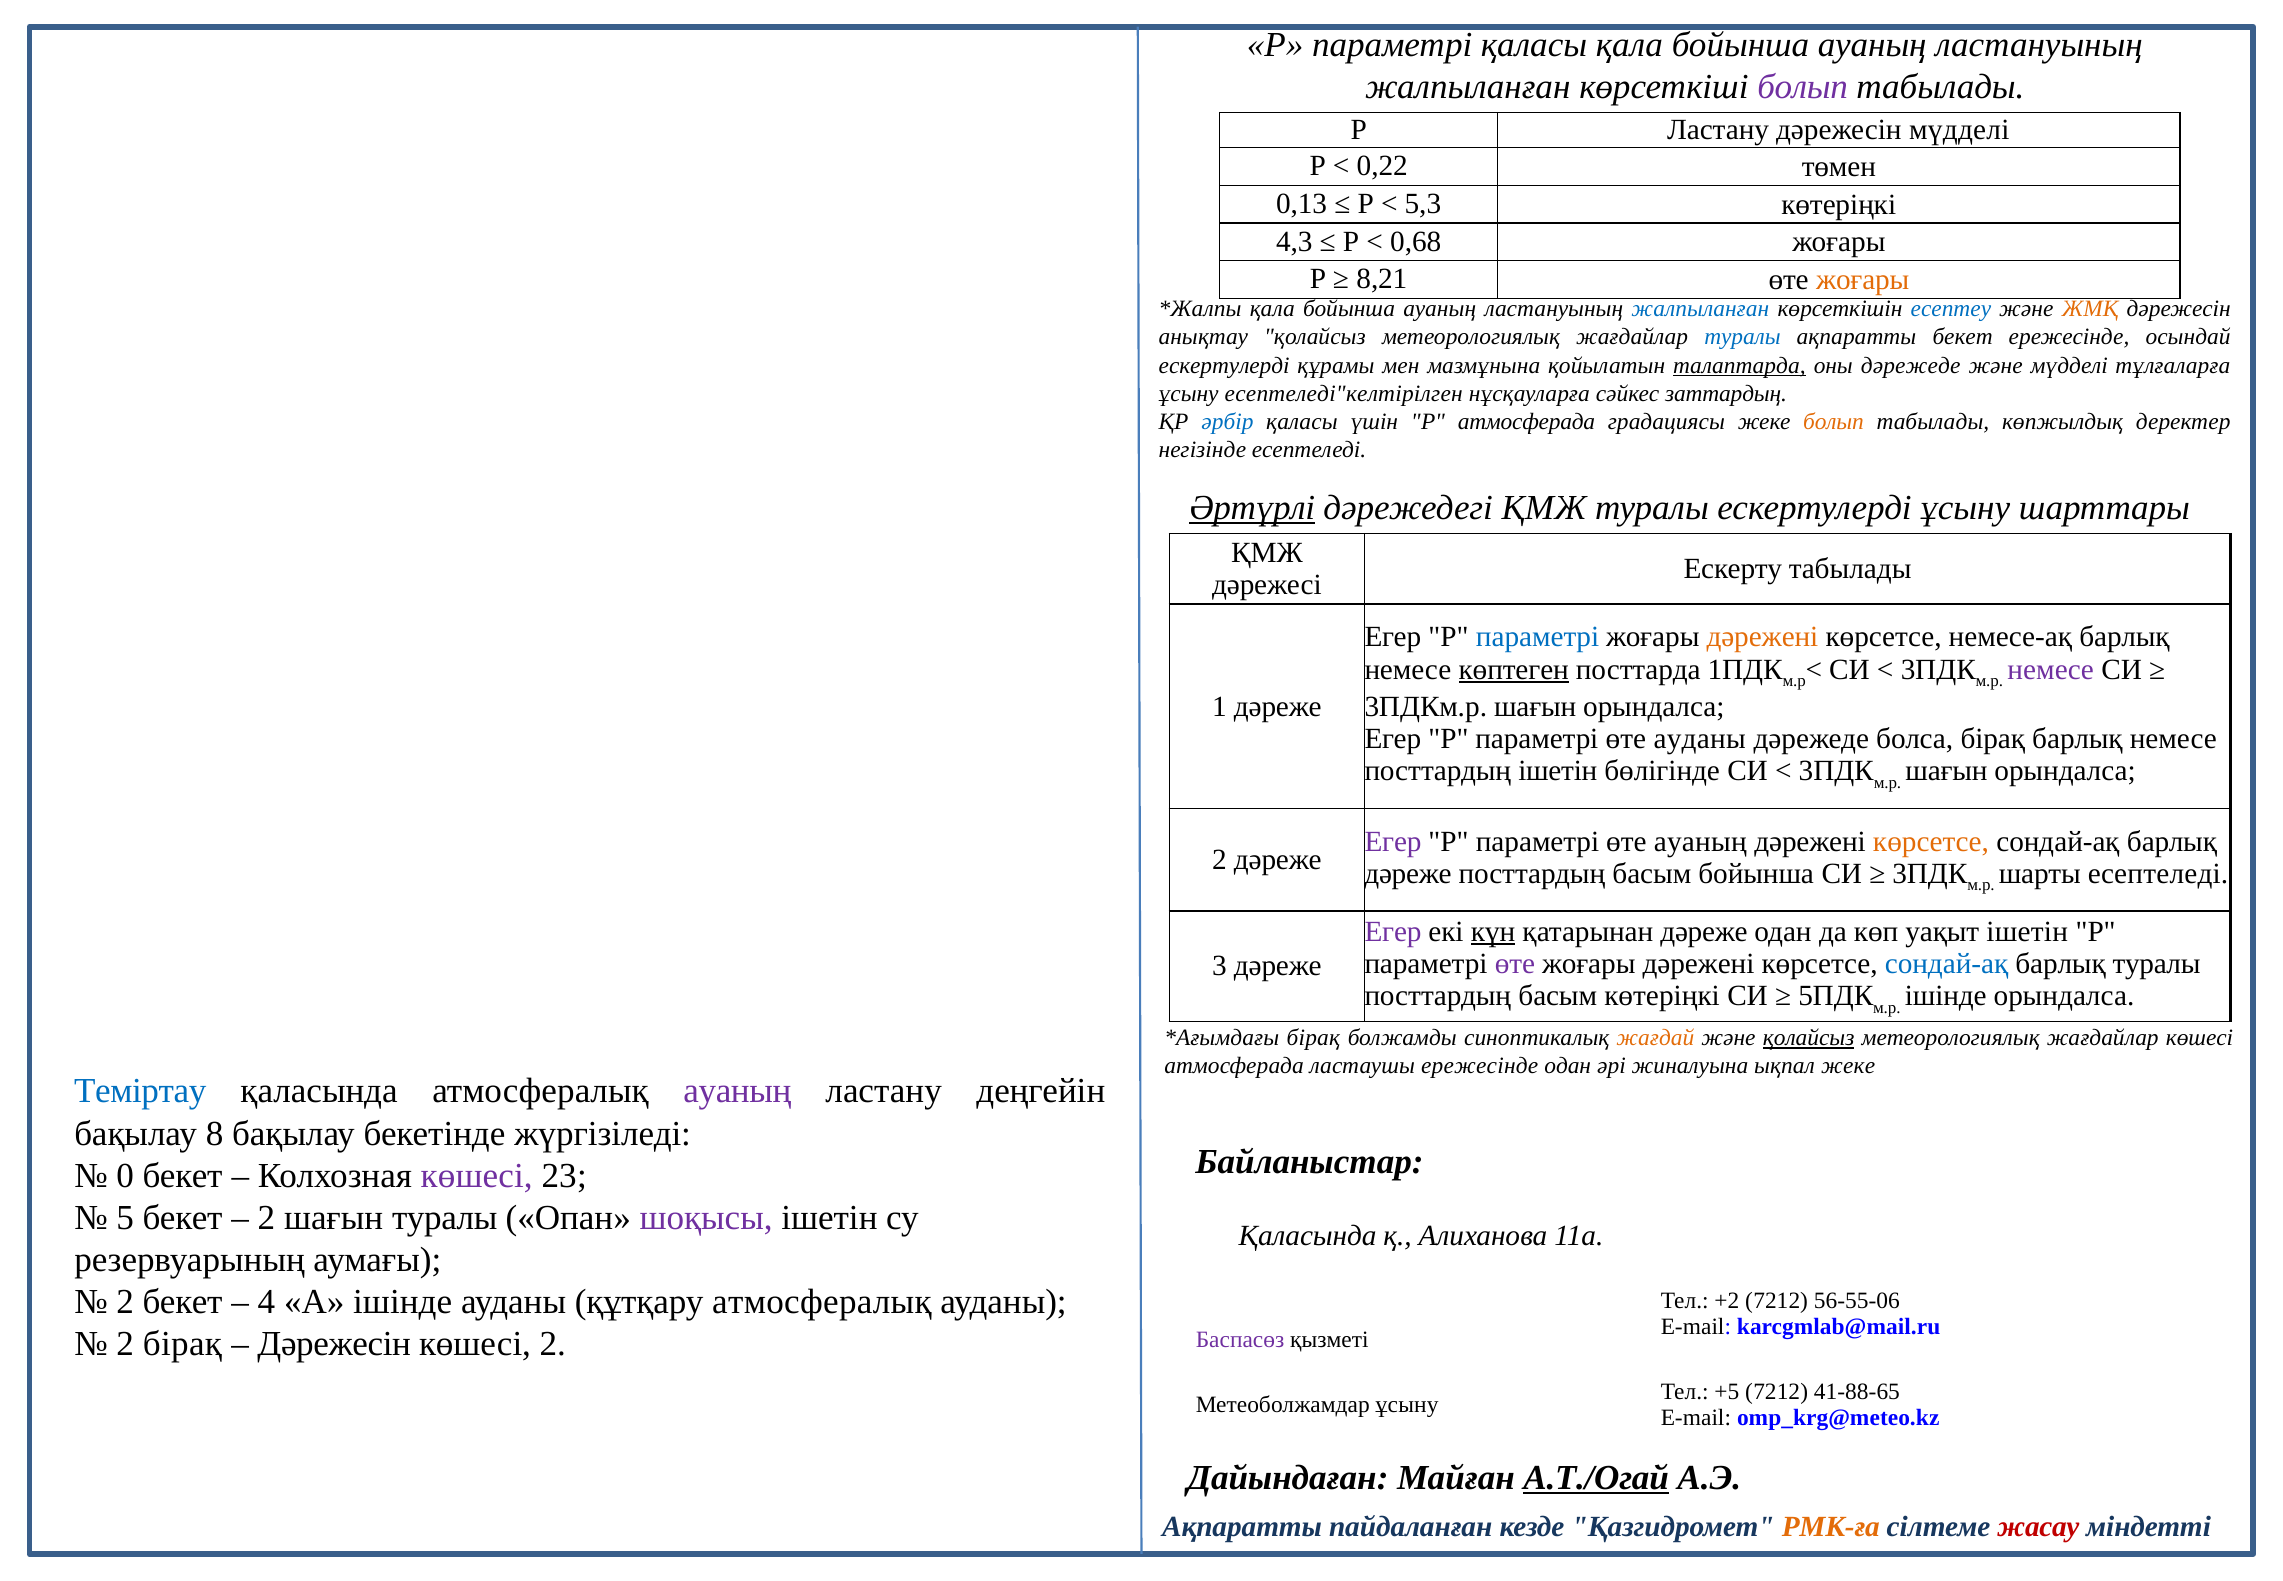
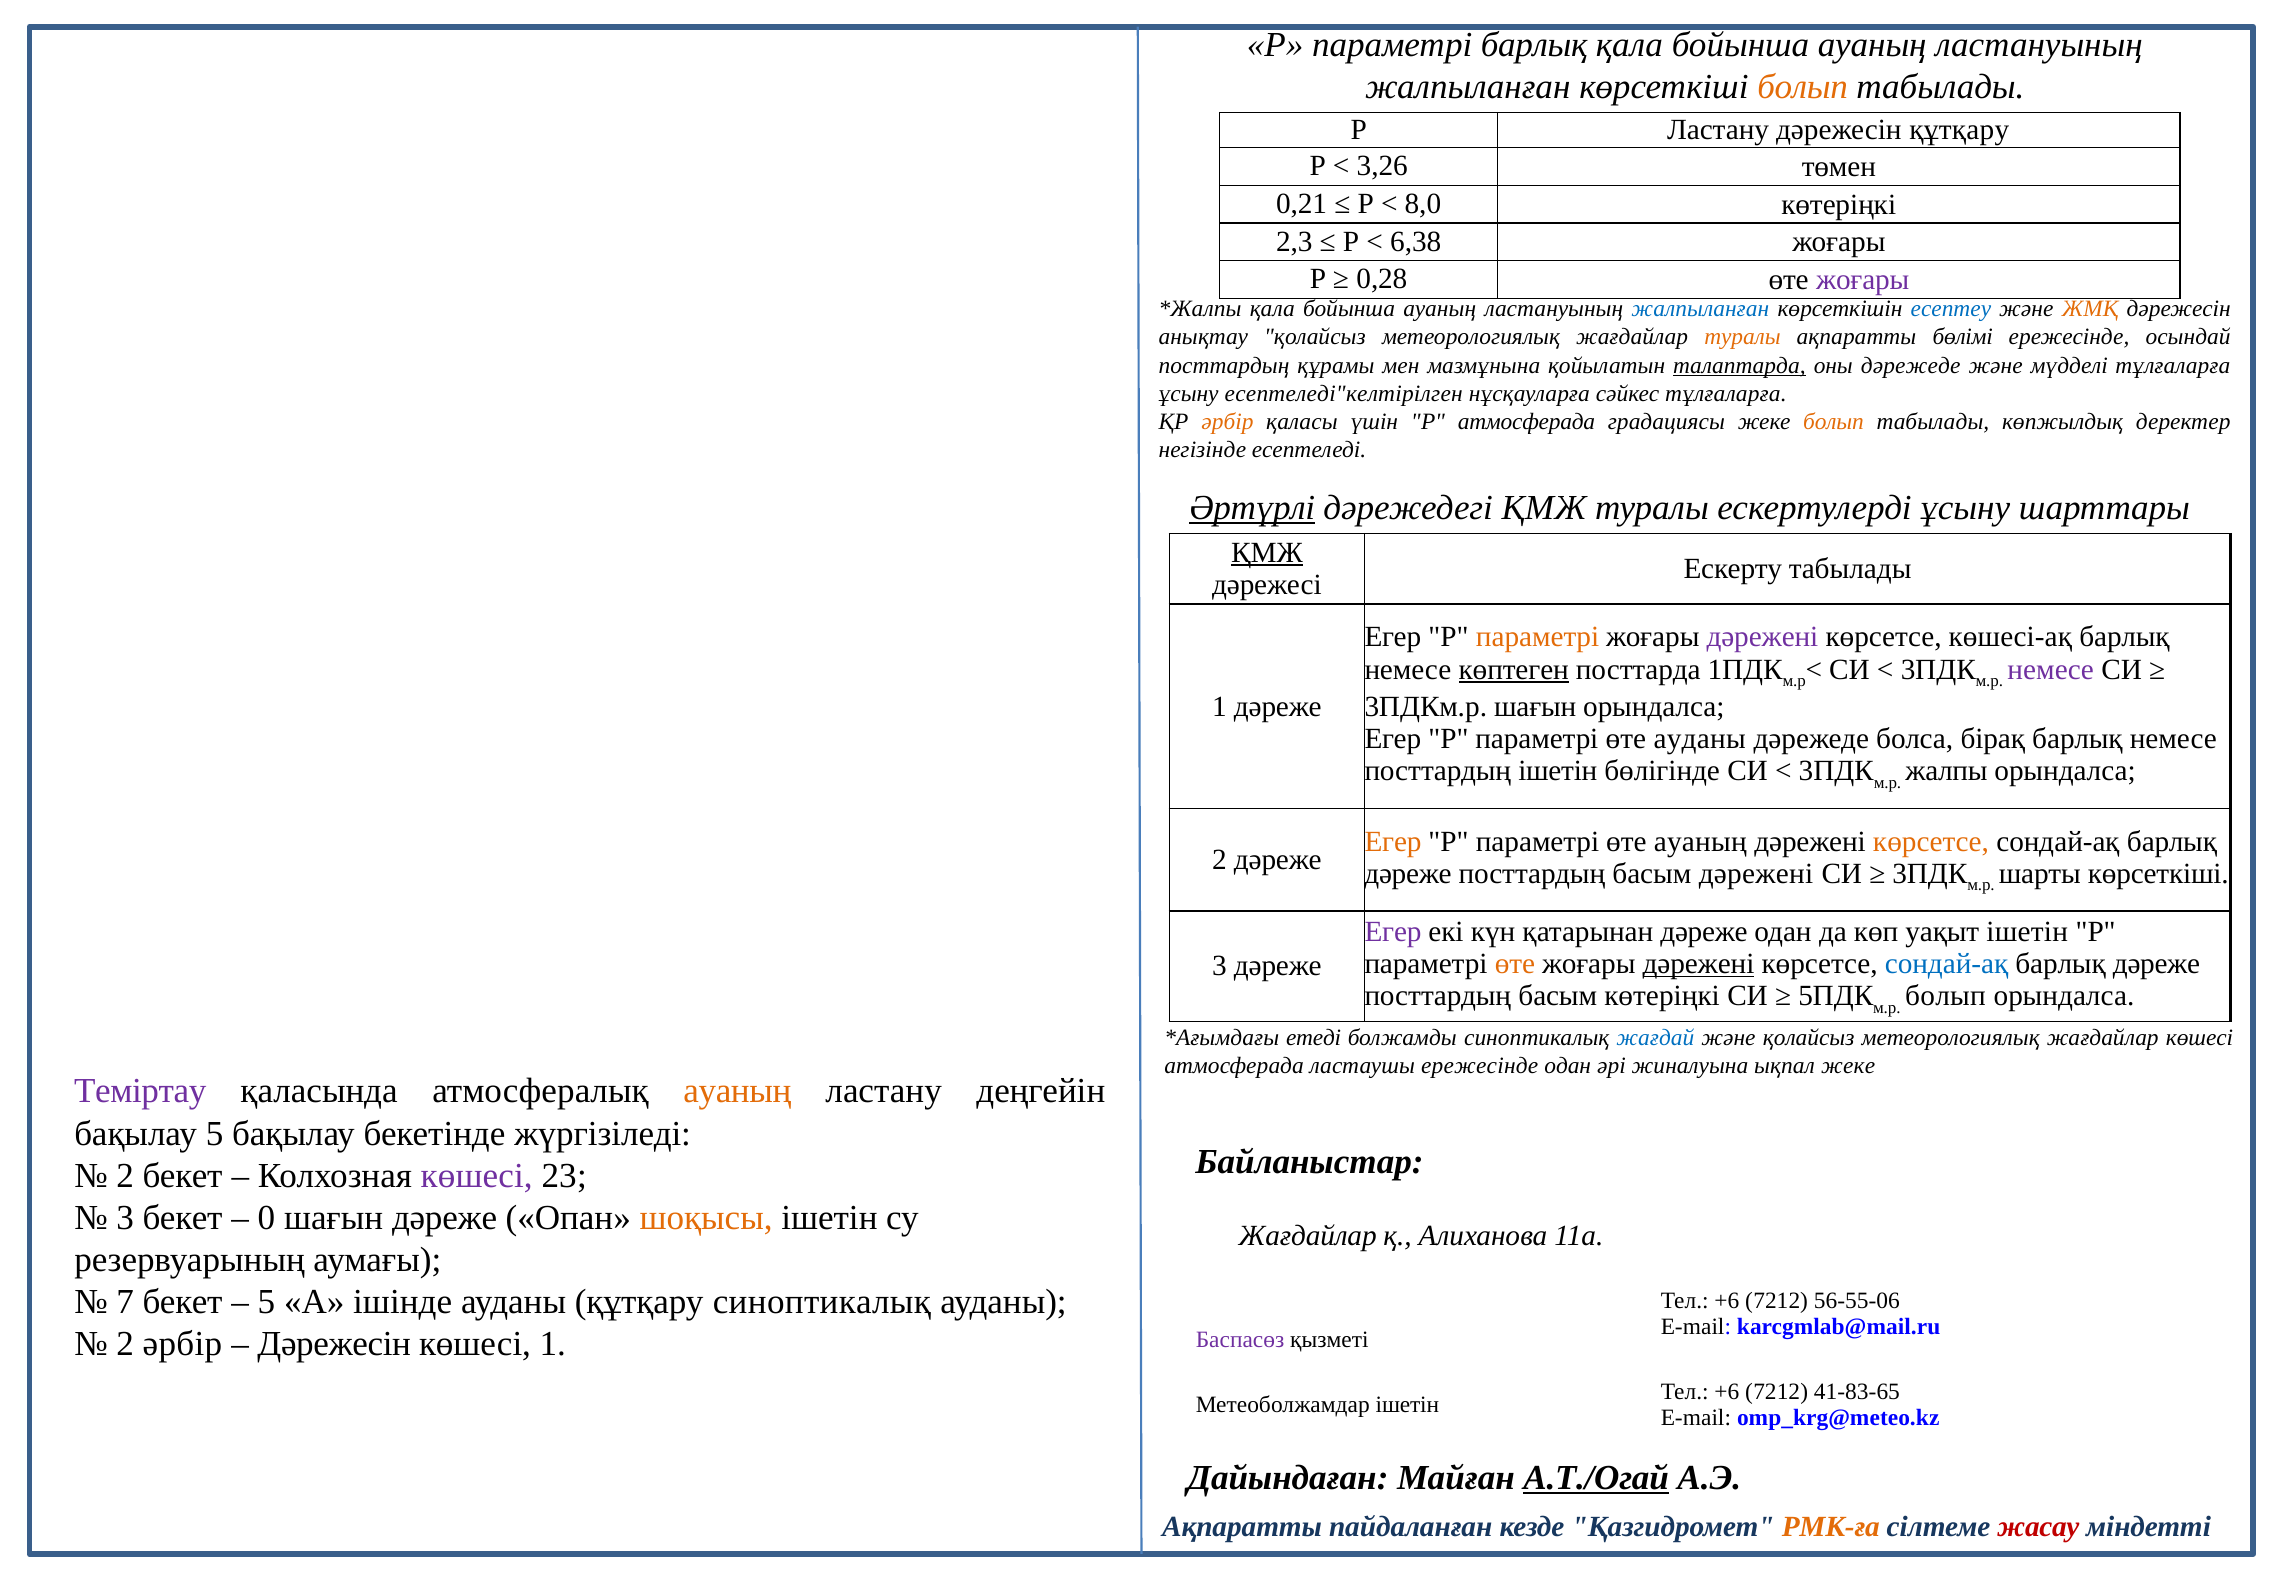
параметрі қаласы: қаласы -> барлық
болып at (1803, 87) colour: purple -> orange
дәрежесін мүдделі: мүдделі -> құтқару
0,22: 0,22 -> 3,26
0,13: 0,13 -> 0,21
5,3: 5,3 -> 8,0
4,3: 4,3 -> 2,3
0,68: 0,68 -> 6,38
8,21: 8,21 -> 0,28
жоғары at (1863, 280) colour: orange -> purple
туралы at (1742, 337) colour: blue -> orange
ақпаратты бекет: бекет -> бөлімі
ескертулерді at (1224, 365): ескертулерді -> посттардың
сәйкес заттардың: заттардың -> тұлғаларға
әрбір at (1227, 421) colour: blue -> orange
ҚМЖ at (1267, 553) underline: none -> present
параметрі at (1538, 637) colour: blue -> orange
дәрежені at (1762, 637) colour: orange -> purple
немесе-ақ: немесе-ақ -> көшесі-ақ
шағын at (1946, 771): шағын -> жалпы
Егер at (1393, 841) colour: purple -> orange
басым бойынша: бойынша -> дәрежені
шарты есептеледі: есептеледі -> көрсеткіші
күн underline: present -> none
өте at (1515, 964) colour: purple -> orange
дәрежені at (1699, 964) underline: none -> present
туралы at (2157, 964): туралы -> дәреже
ішінде at (1946, 996): ішінде -> болып
бірақ at (1313, 1037): бірақ -> етеді
жағдай colour: orange -> blue
қолайсыз at (1809, 1037) underline: present -> none
Теміртау colour: blue -> purple
ауаның at (737, 1091) colour: purple -> orange
бақылау 8: 8 -> 5
0 at (125, 1175): 0 -> 2
5 at (125, 1217): 5 -> 3
2 at (266, 1217): 2 -> 0
шағын туралы: туралы -> дәреже
шоқысы colour: purple -> orange
Қаласында at (1308, 1235): Қаласында -> Жағдайлар
2 at (125, 1302): 2 -> 7
4 at (266, 1302): 4 -> 5
құтқару атмосфералық: атмосфералық -> синоптикалық
+2 at (1727, 1300): +2 -> +6
2 бірақ: бірақ -> әрбір
көшесі 2: 2 -> 1
+5 at (1727, 1391): +5 -> +6
41-88-65: 41-88-65 -> 41-83-65
Метеоболжамдар ұсыну: ұсыну -> ішетін
